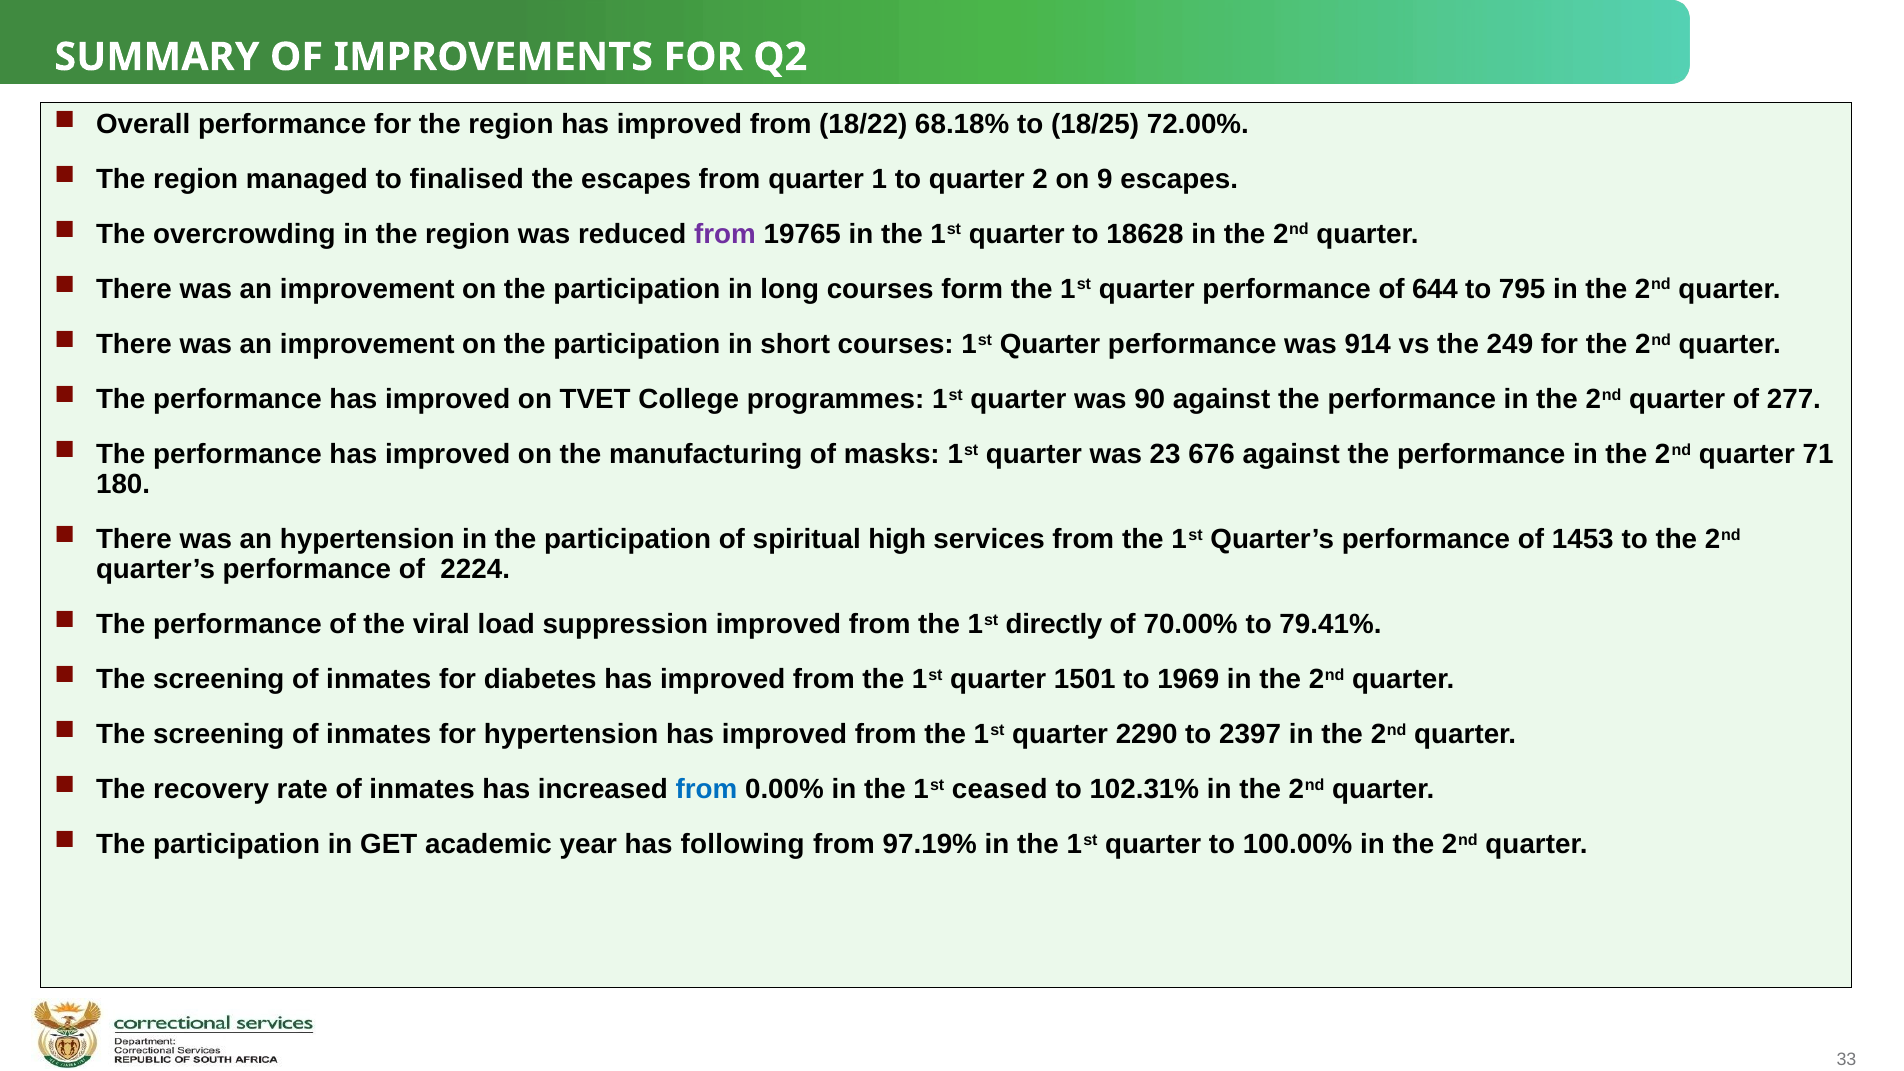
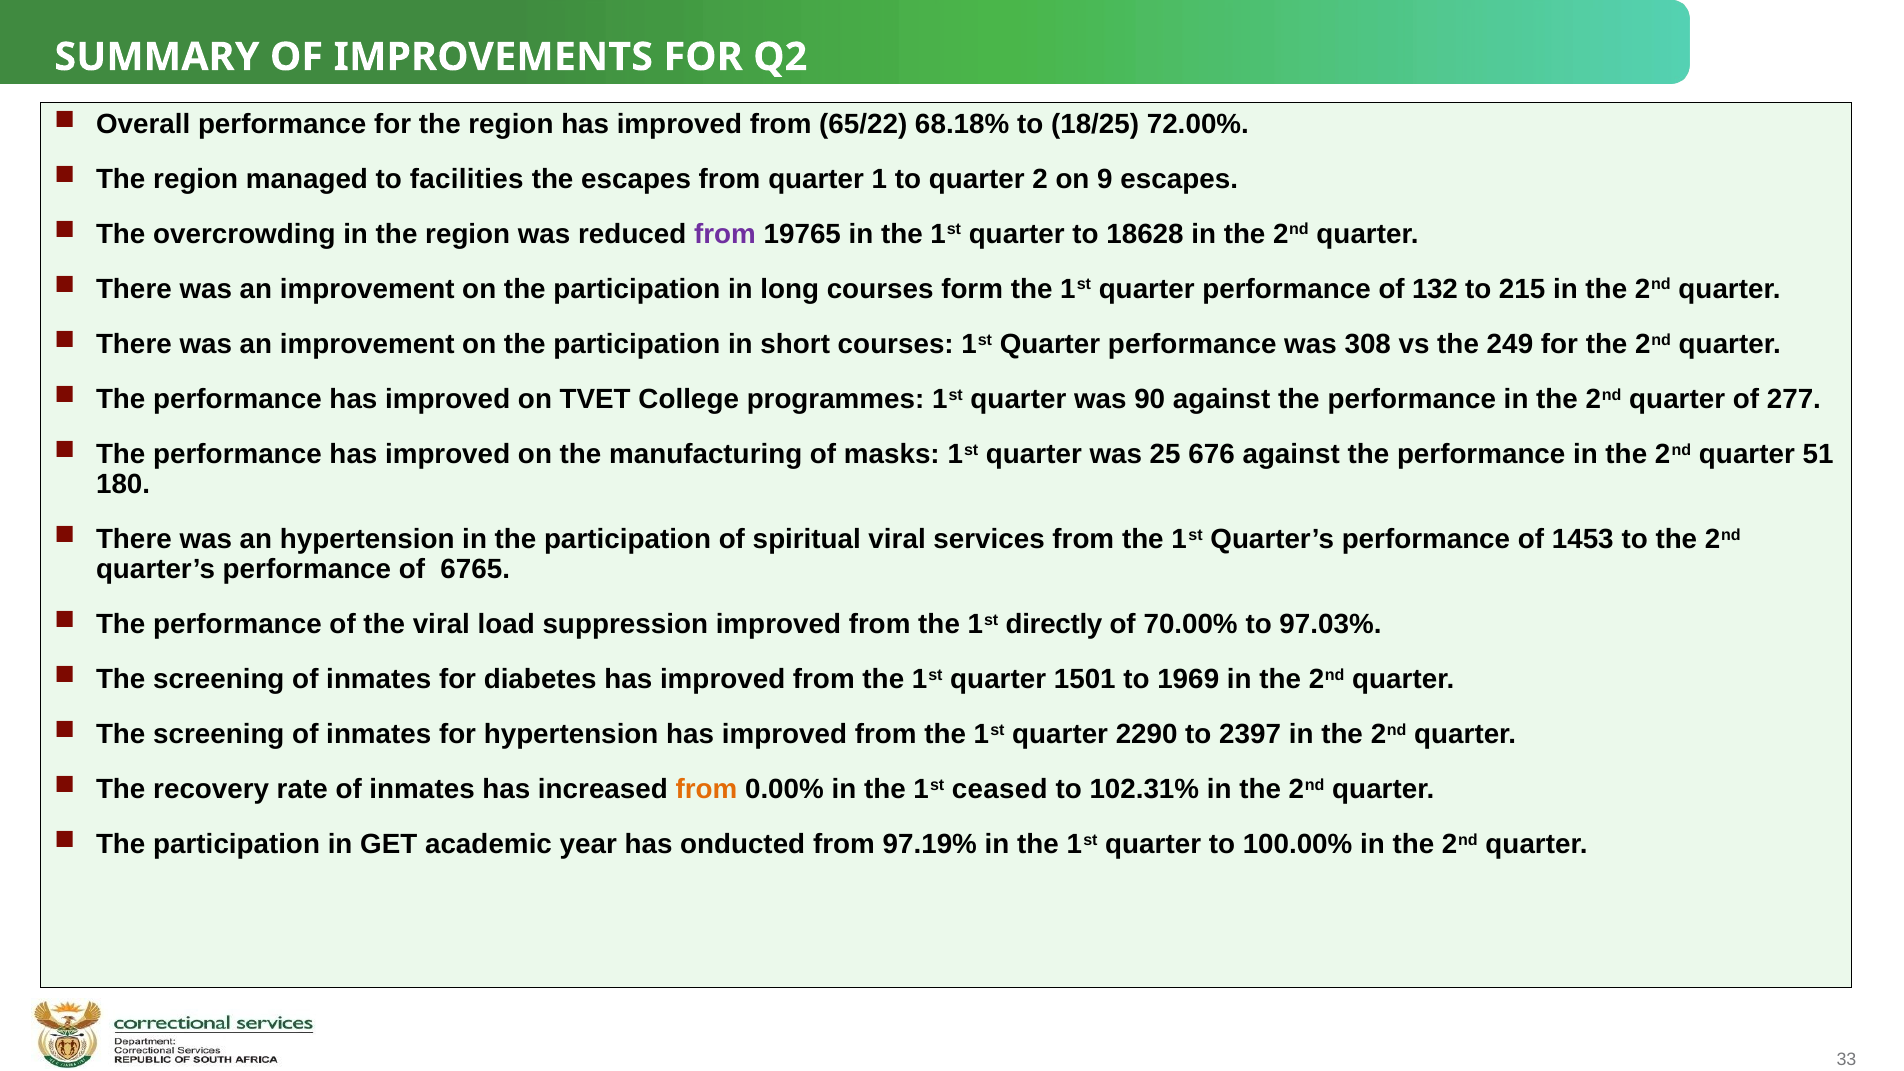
18/22: 18/22 -> 65/22
finalised: finalised -> facilities
644: 644 -> 132
795: 795 -> 215
914: 914 -> 308
23: 23 -> 25
71: 71 -> 51
spiritual high: high -> viral
2224: 2224 -> 6765
79.41%: 79.41% -> 97.03%
from at (706, 789) colour: blue -> orange
following: following -> onducted
